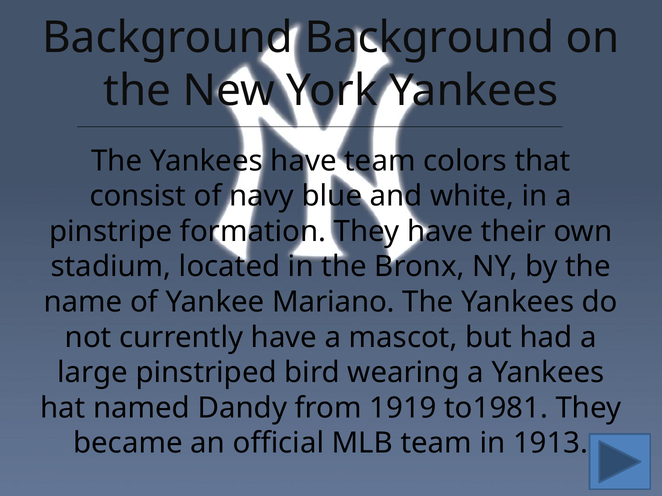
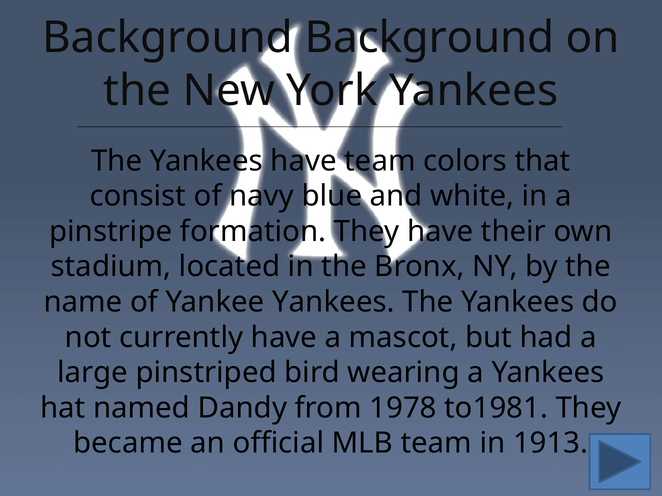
Yankee Mariano: Mariano -> Yankees
1919: 1919 -> 1978
